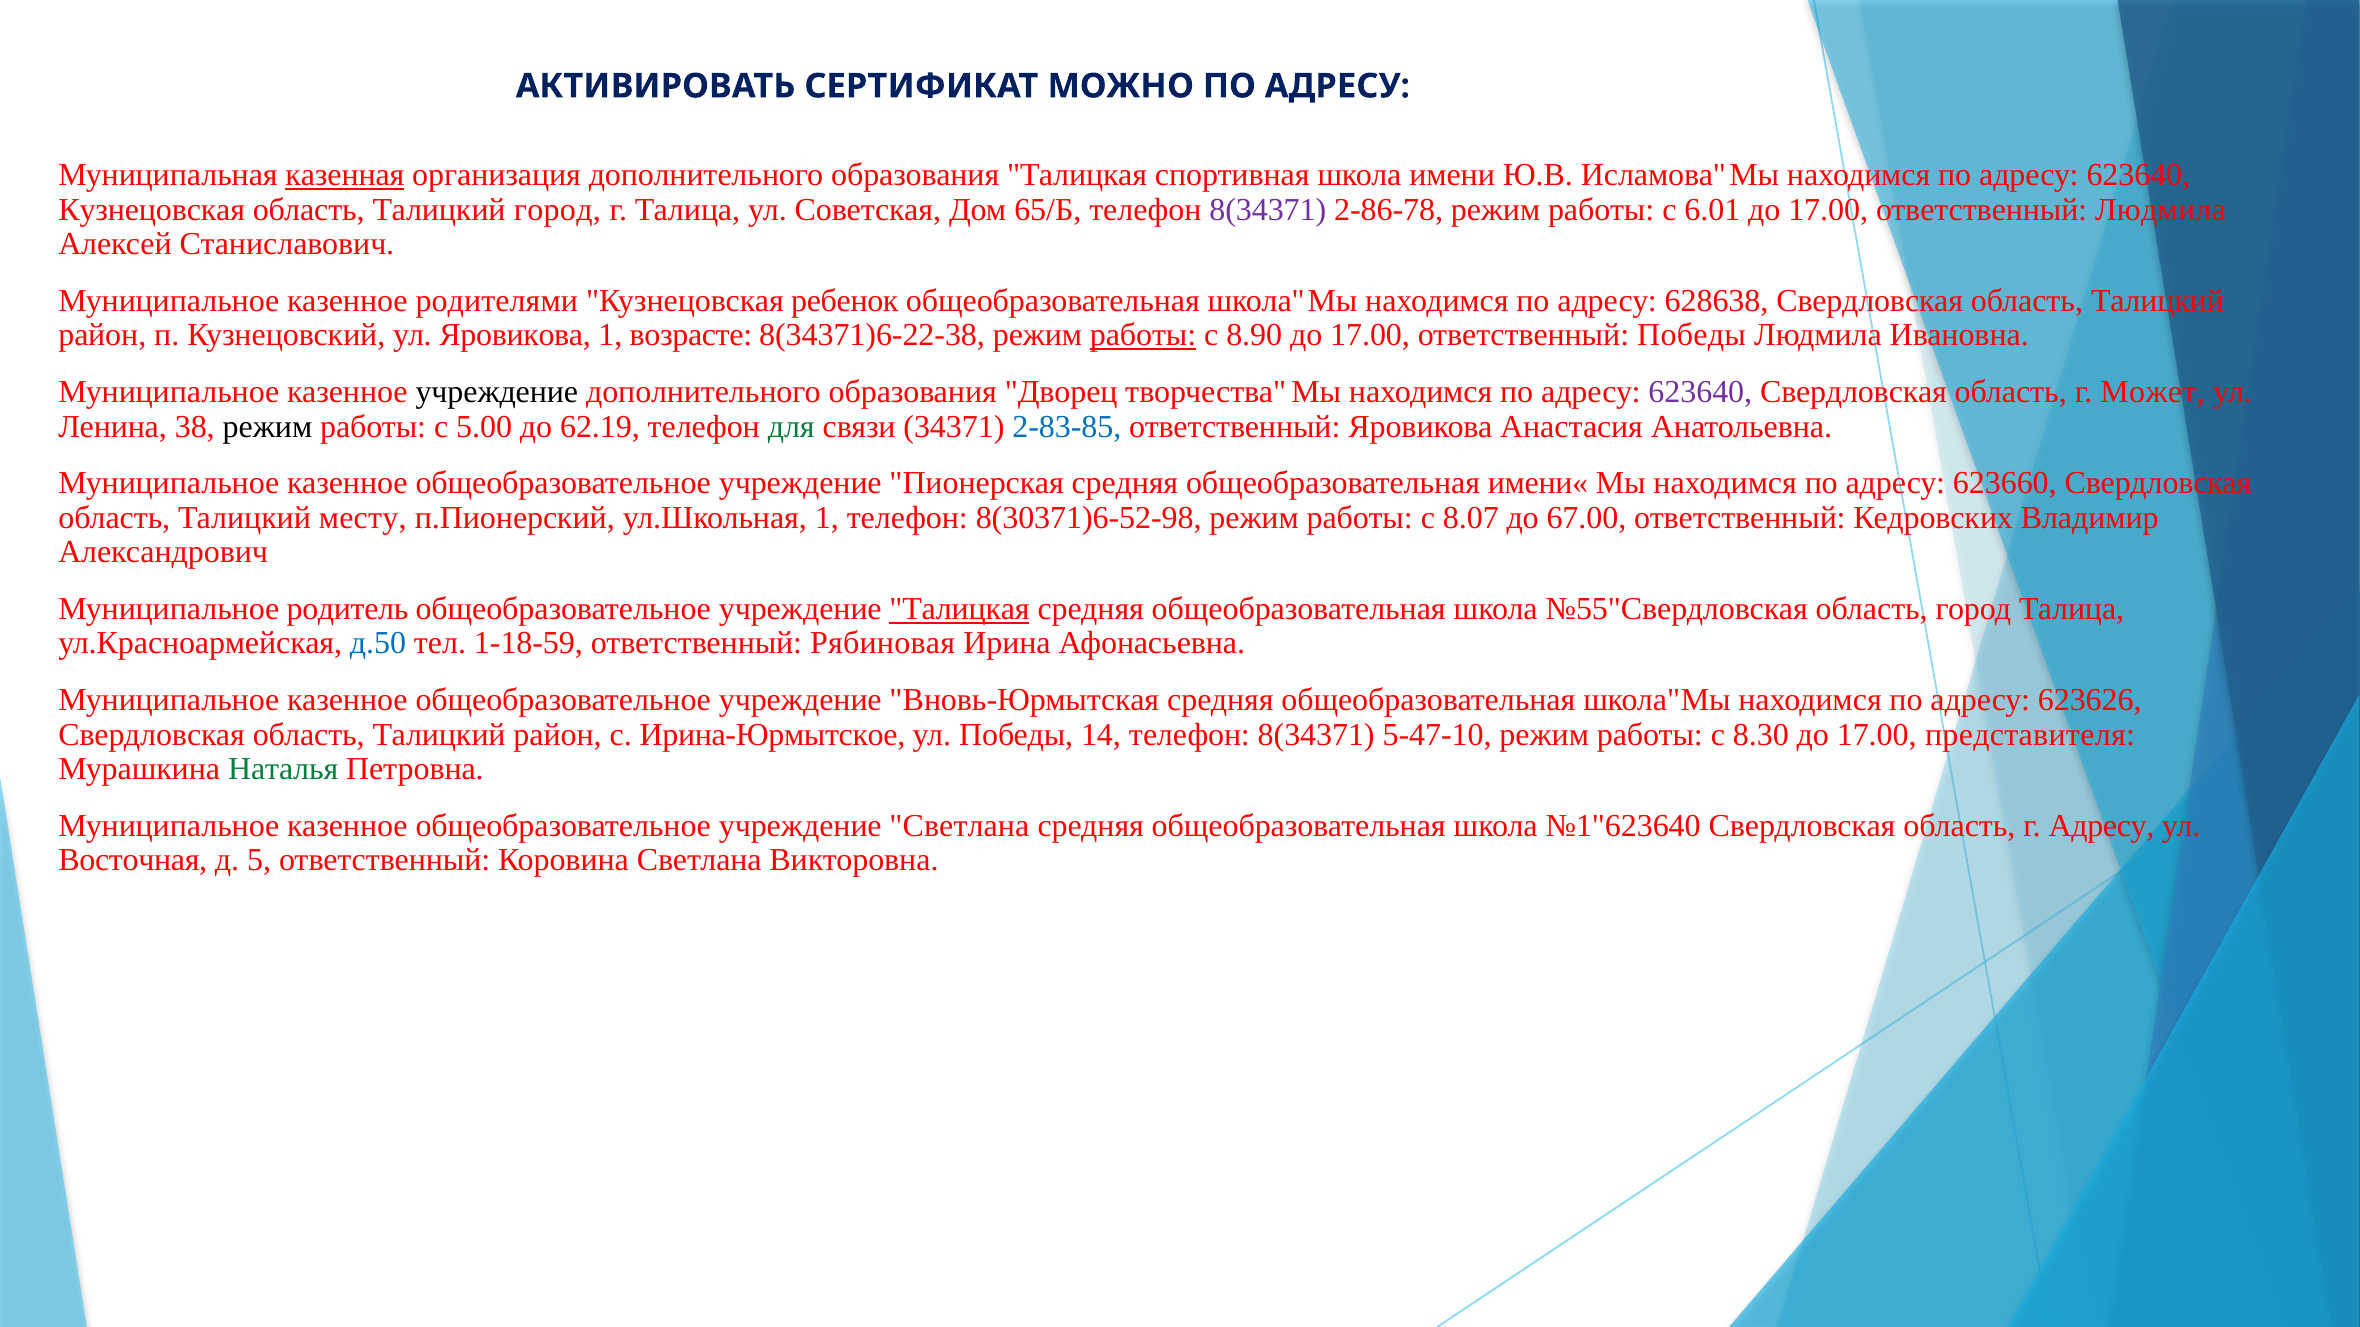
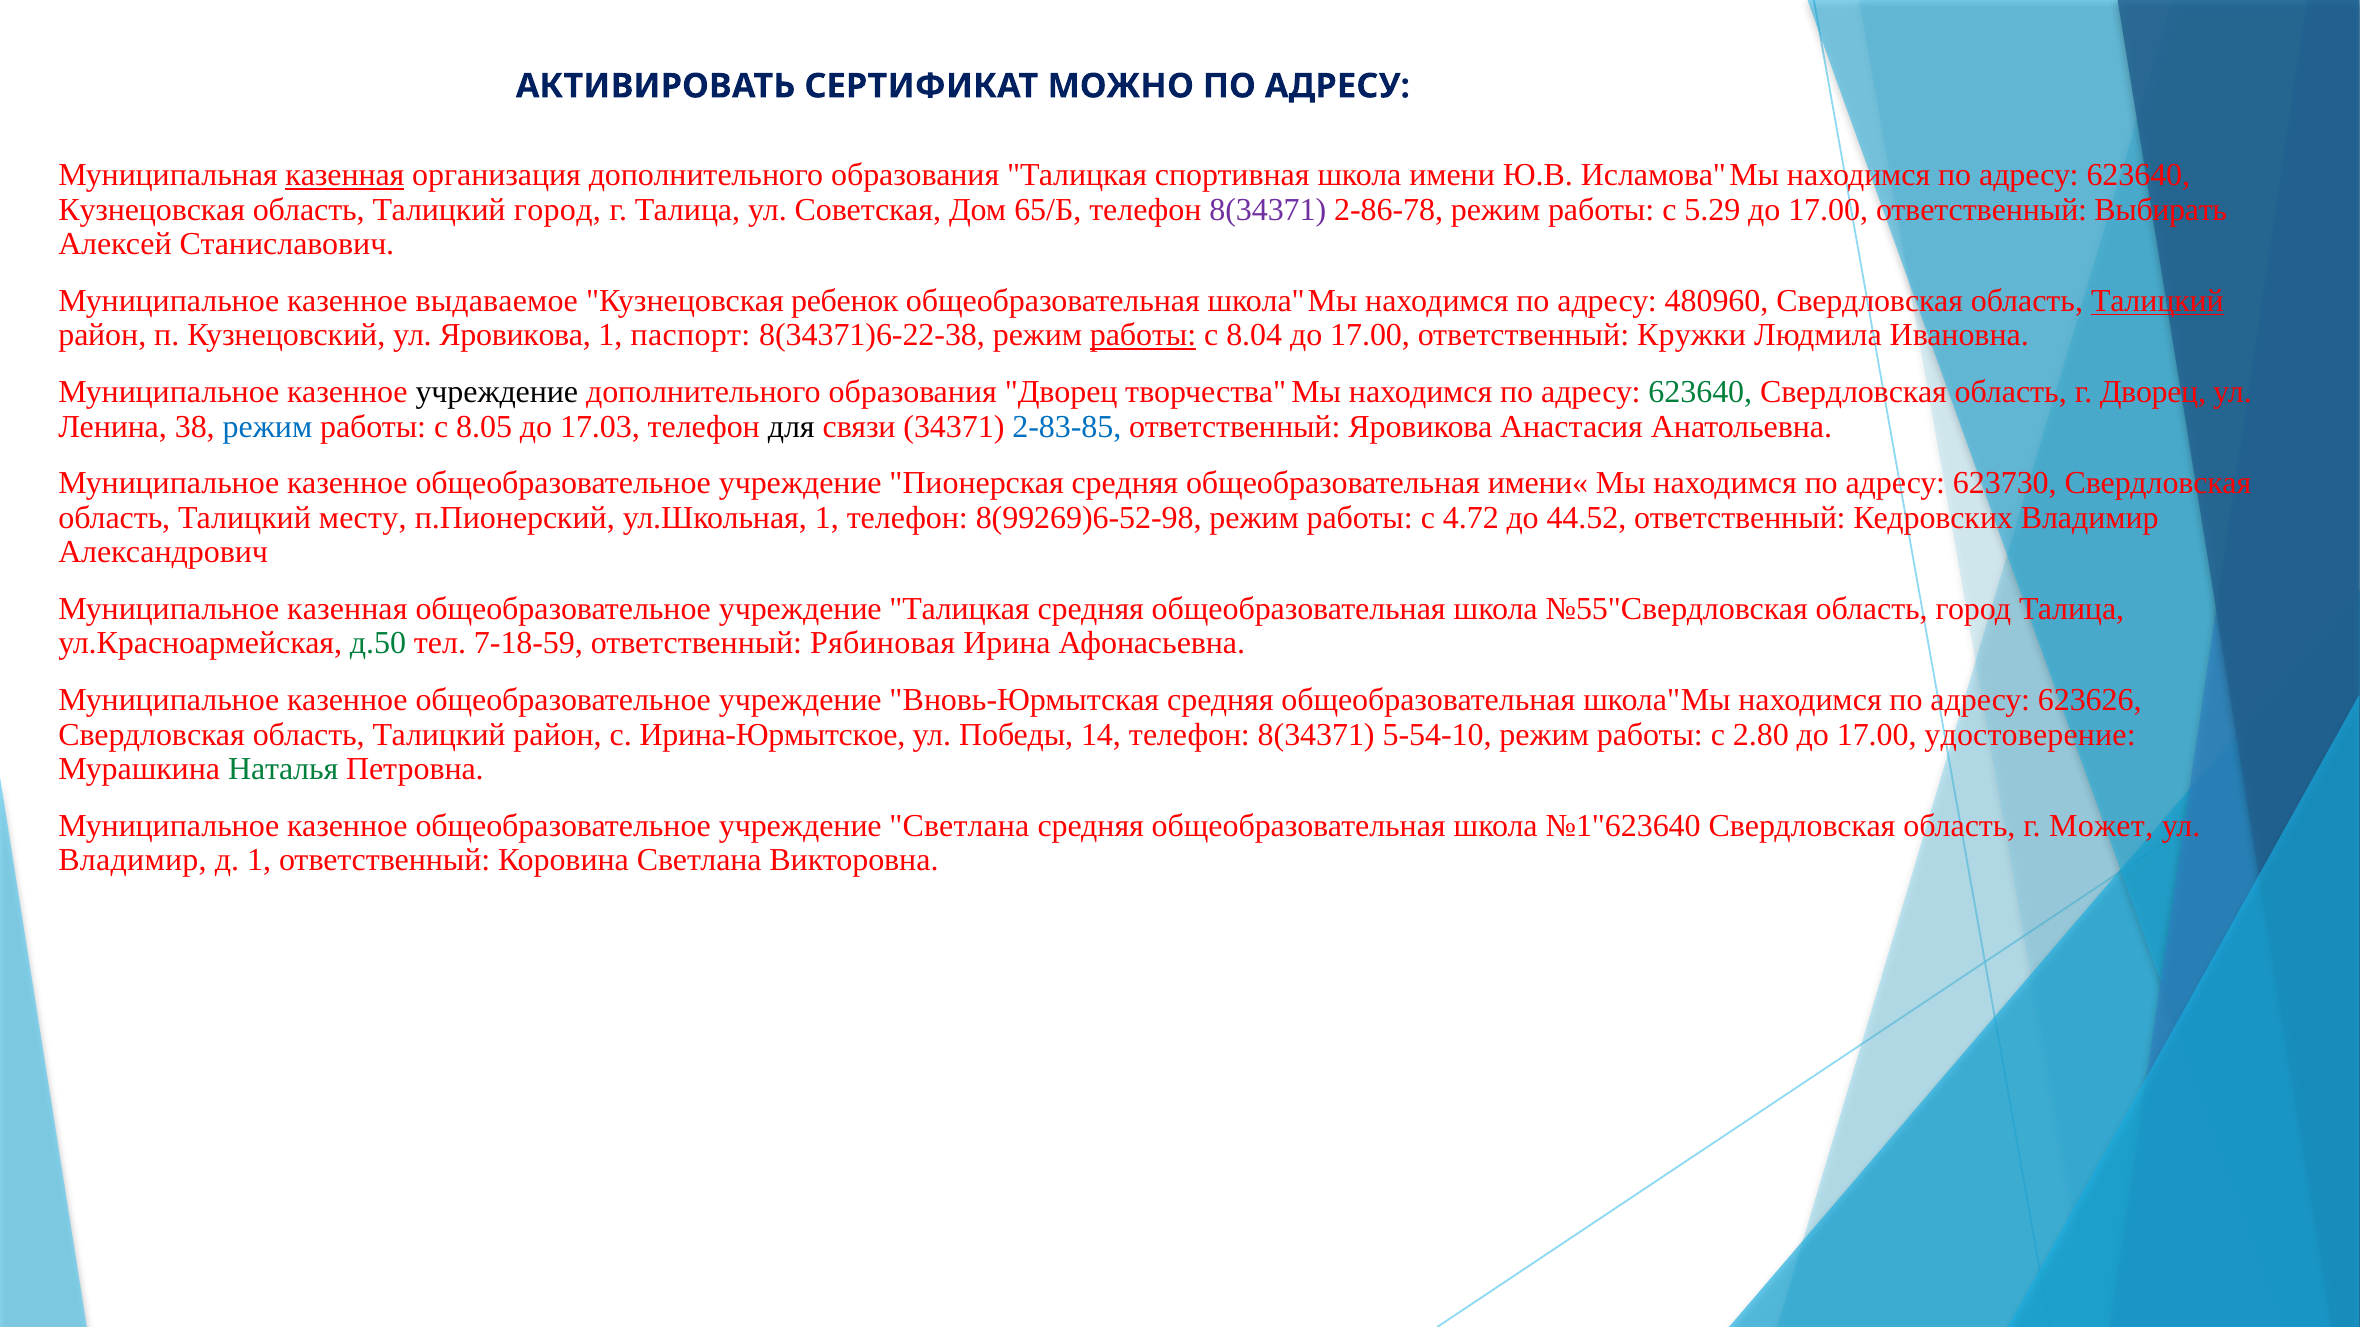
6.01: 6.01 -> 5.29
ответственный Людмила: Людмила -> Выбирать
родителями: родителями -> выдаваемое
628638: 628638 -> 480960
Талицкий at (2157, 301) underline: none -> present
возрасте: возрасте -> паспорт
8.90: 8.90 -> 8.04
ответственный Победы: Победы -> Кружки
623640 at (1700, 392) colour: purple -> green
г Может: Может -> Дворец
режим at (267, 427) colour: black -> blue
5.00: 5.00 -> 8.05
62.19: 62.19 -> 17.03
для colour: green -> black
623660: 623660 -> 623730
8(30371)6-52-98: 8(30371)6-52-98 -> 8(99269)6-52-98
8.07: 8.07 -> 4.72
67.00: 67.00 -> 44.52
Муниципальное родитель: родитель -> казенная
Талицкая at (960, 609) underline: present -> none
д.50 colour: blue -> green
1-18-59: 1-18-59 -> 7-18-59
5-47-10: 5-47-10 -> 5-54-10
8.30: 8.30 -> 2.80
представителя: представителя -> удостоверение
г Адресу: Адресу -> Может
Восточная at (133, 861): Восточная -> Владимир
д 5: 5 -> 1
